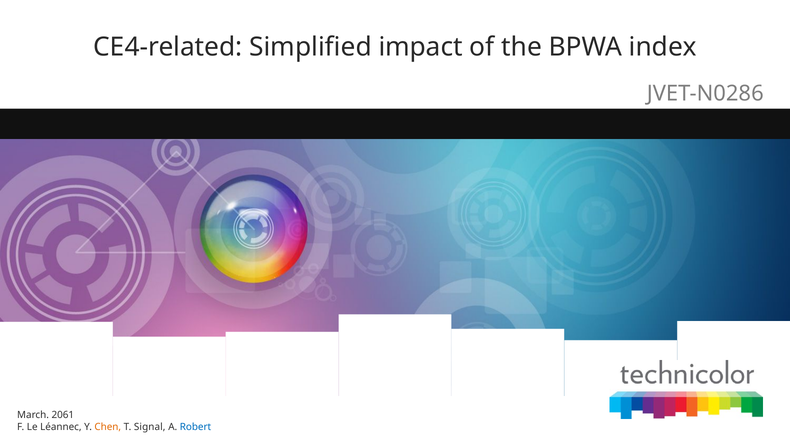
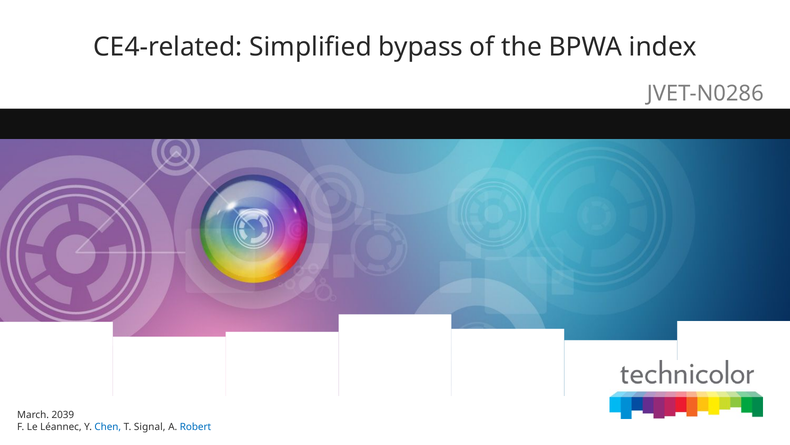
impact: impact -> bypass
2061: 2061 -> 2039
Chen colour: orange -> blue
